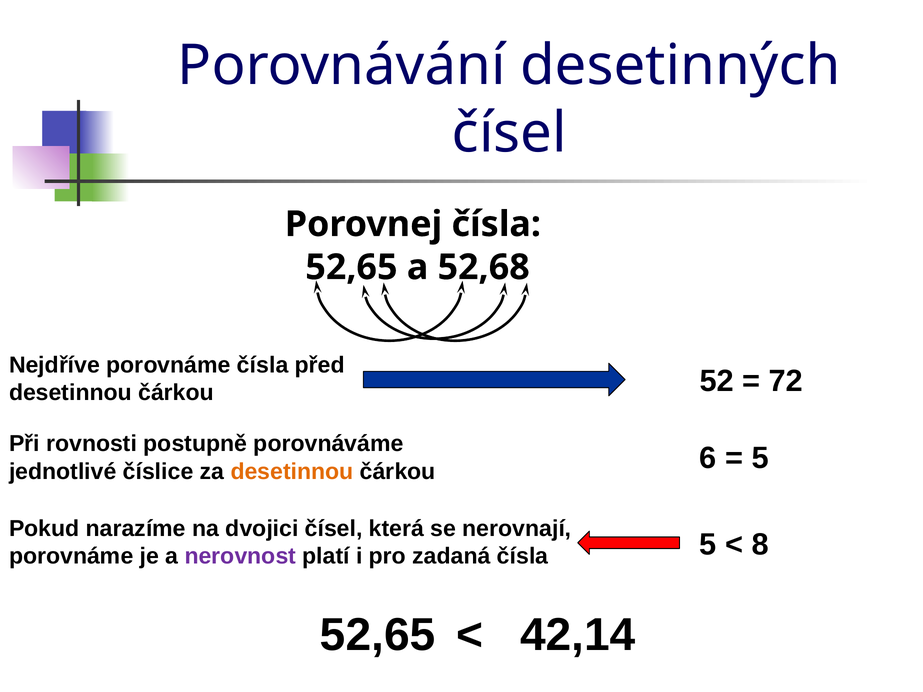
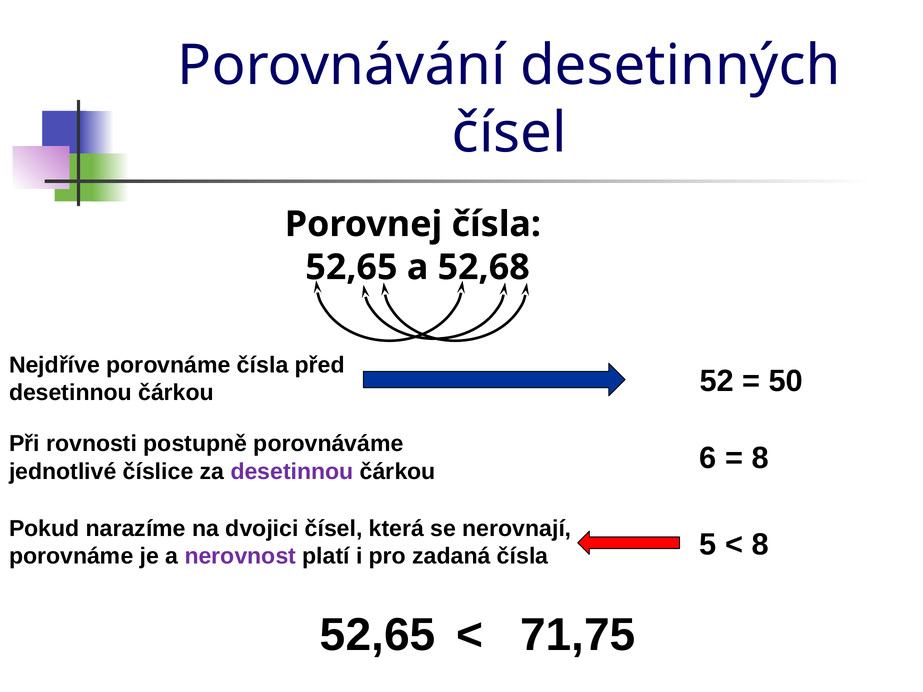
72: 72 -> 50
5 at (760, 458): 5 -> 8
desetinnou at (292, 472) colour: orange -> purple
42,14: 42,14 -> 71,75
